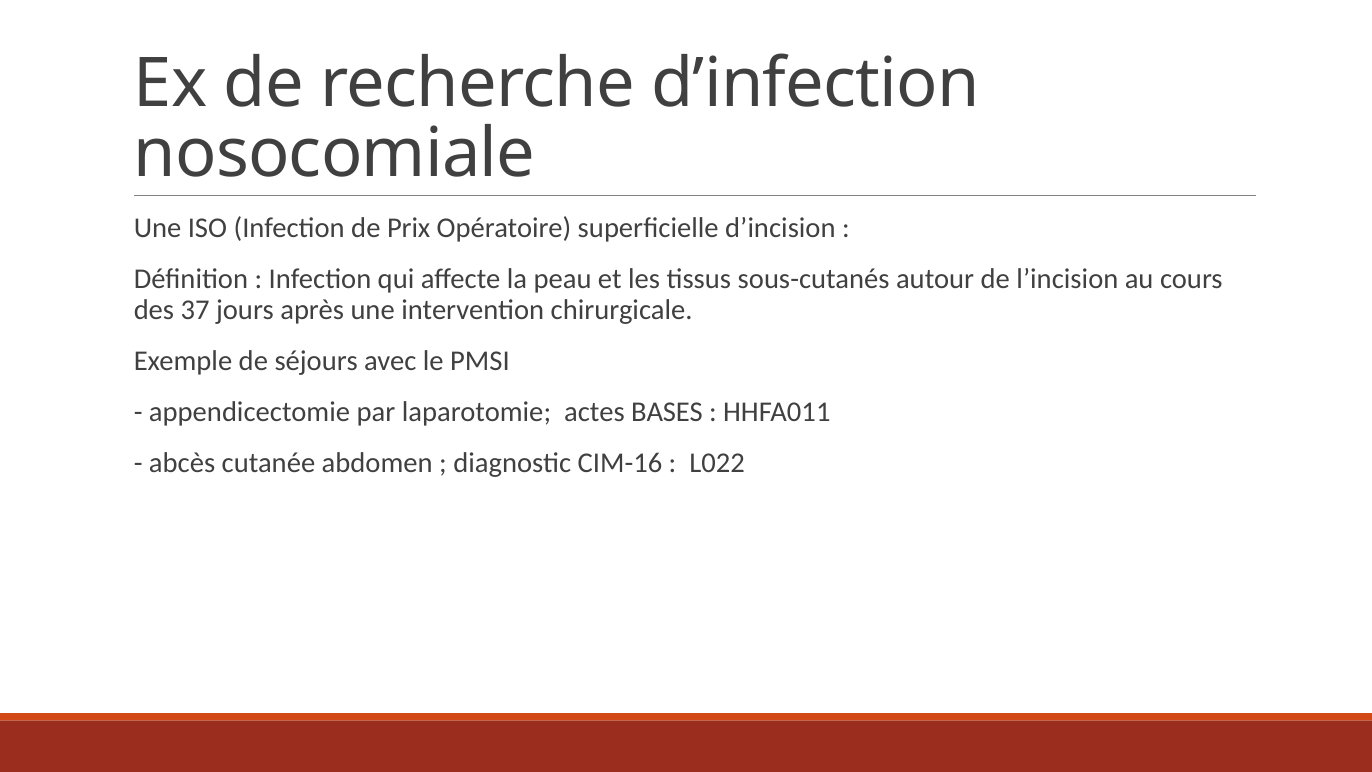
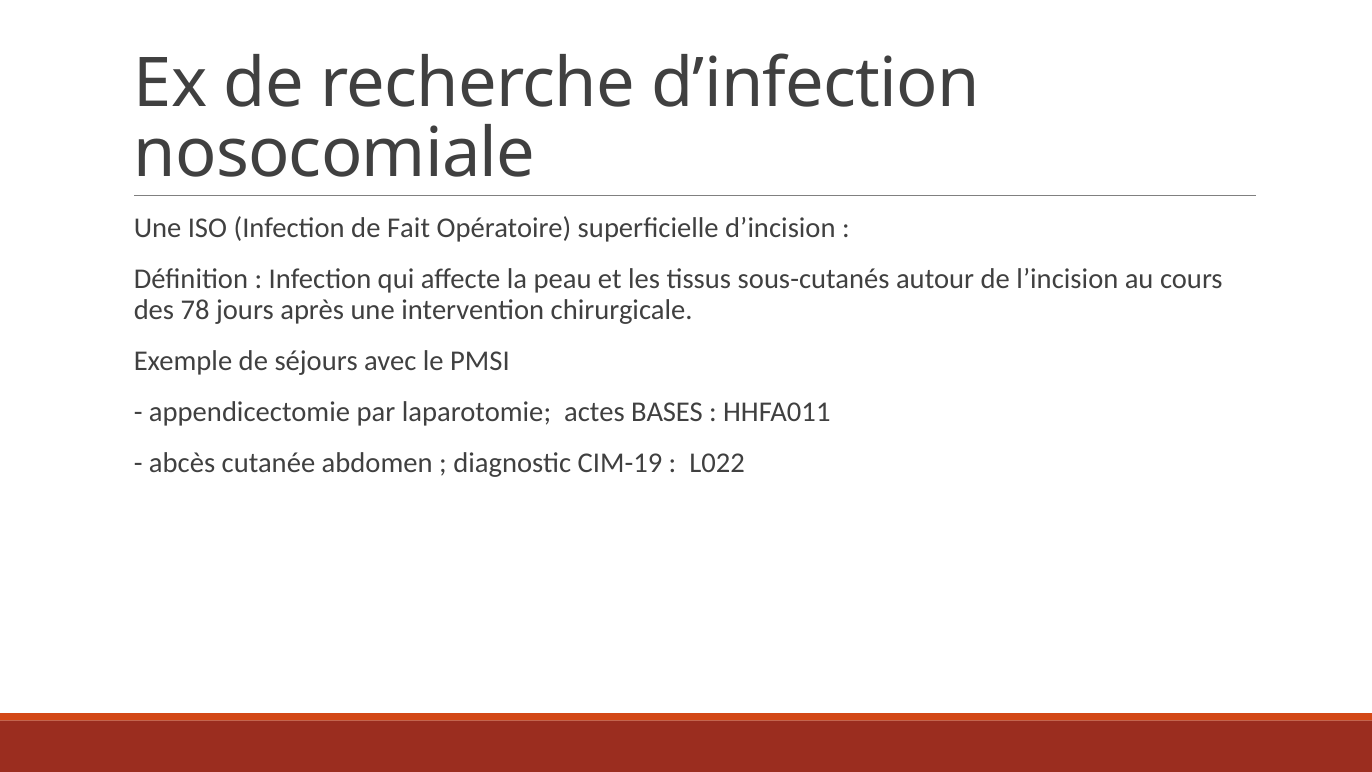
Prix: Prix -> Fait
37: 37 -> 78
CIM-16: CIM-16 -> CIM-19
